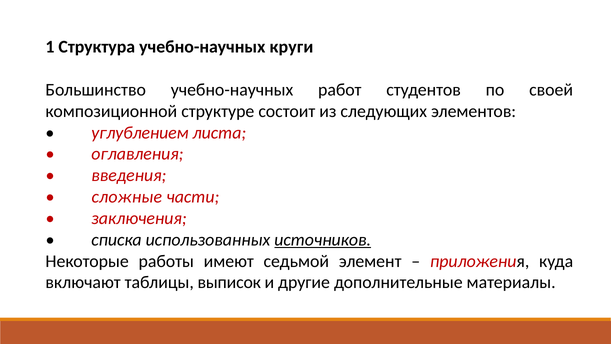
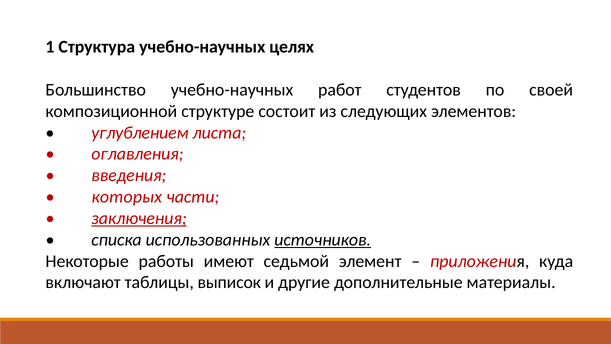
круги: круги -> целях
сложные: сложные -> которых
заключения underline: none -> present
